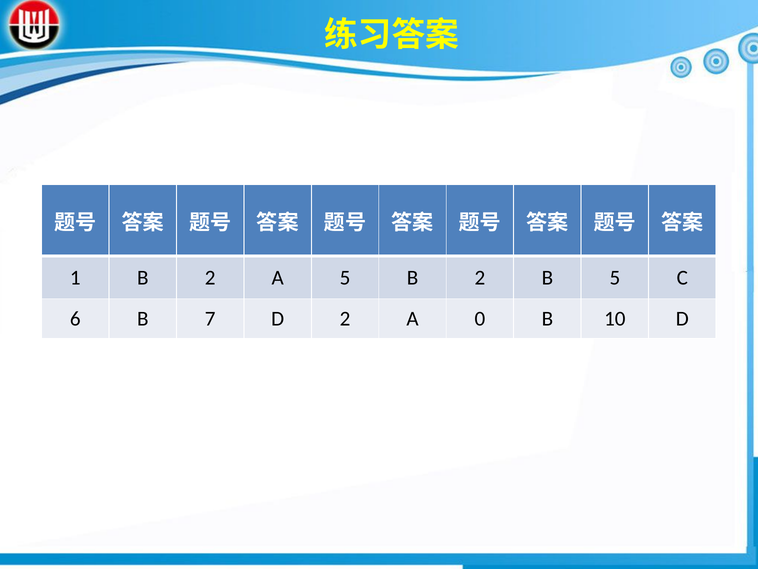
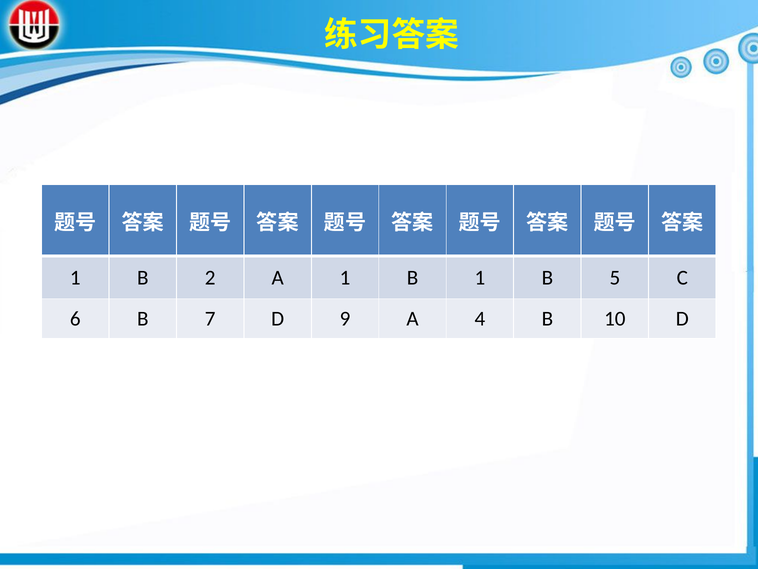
A 5: 5 -> 1
2 at (480, 277): 2 -> 1
D 2: 2 -> 9
0: 0 -> 4
